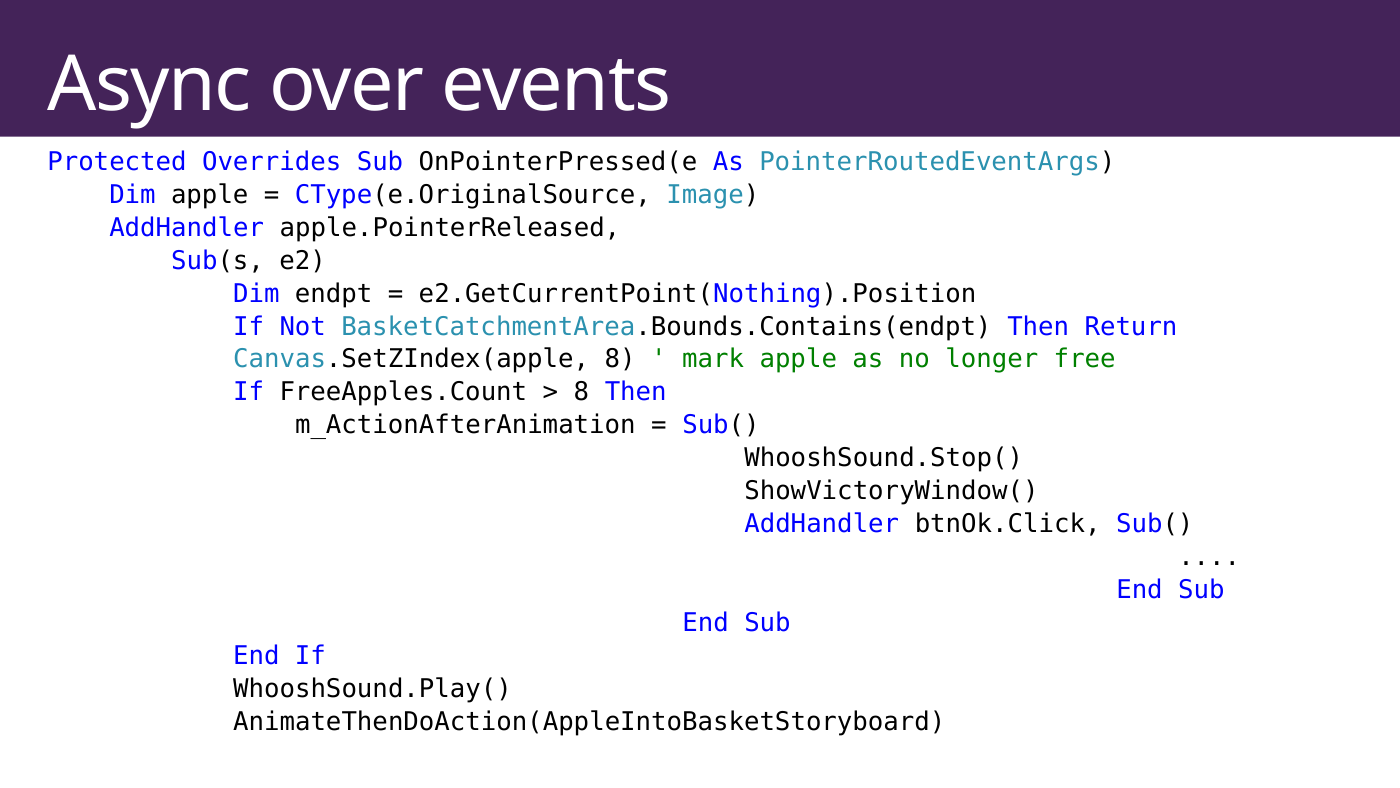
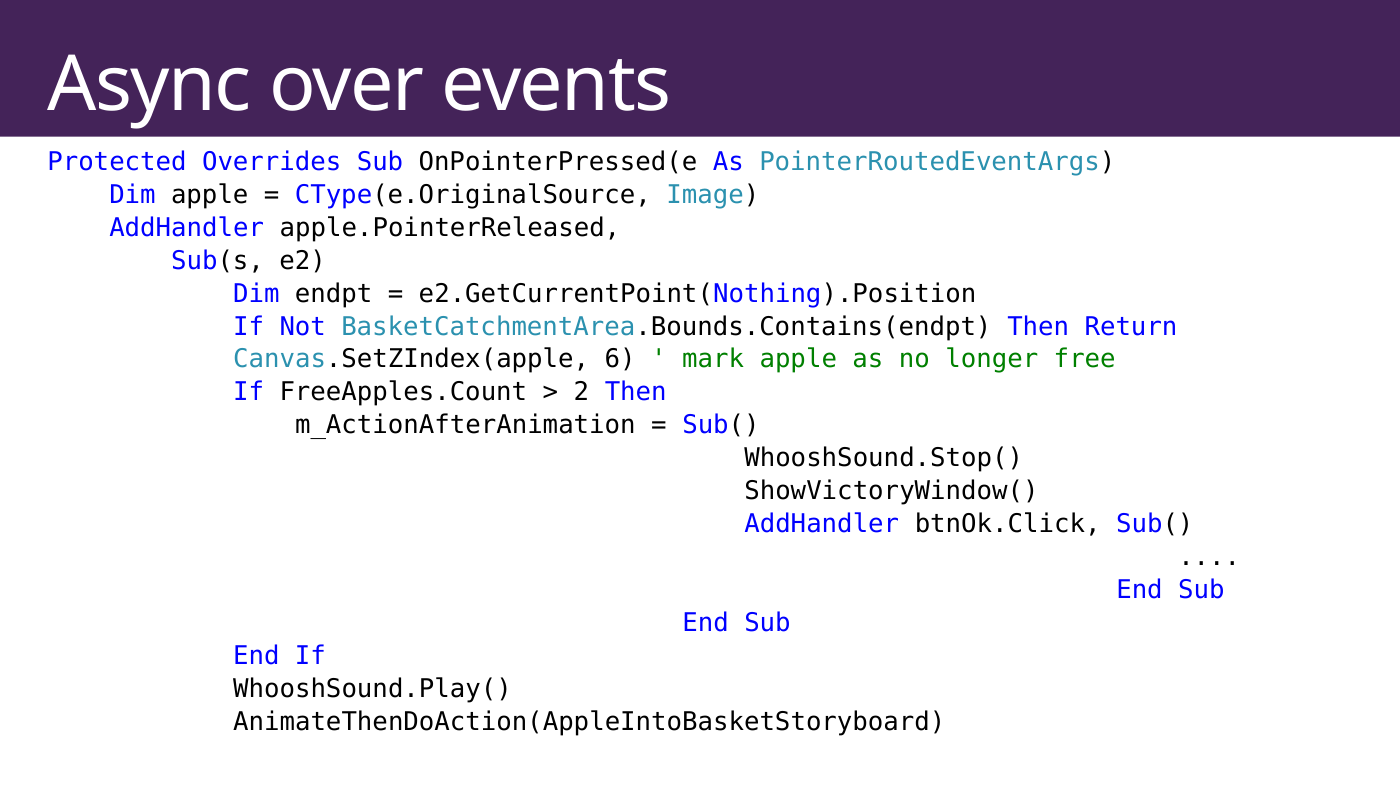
Canvas.SetZIndex(apple 8: 8 -> 6
8 at (581, 392): 8 -> 2
